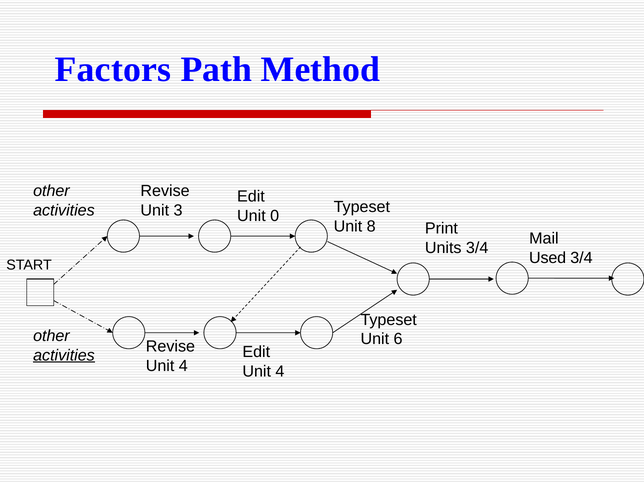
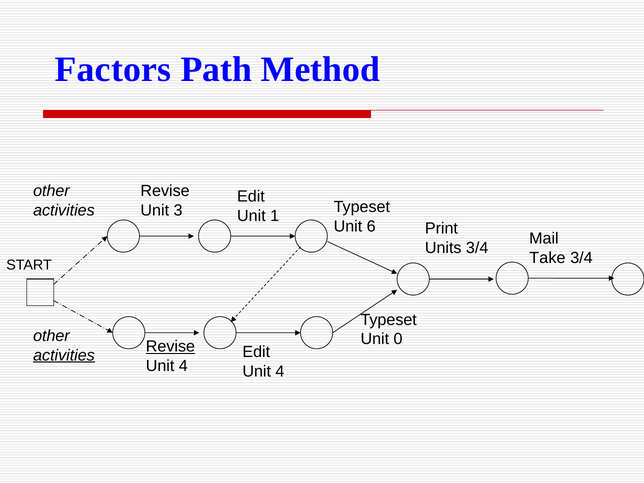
0: 0 -> 1
8: 8 -> 6
Used: Used -> Take
6: 6 -> 0
Revise at (170, 347) underline: none -> present
